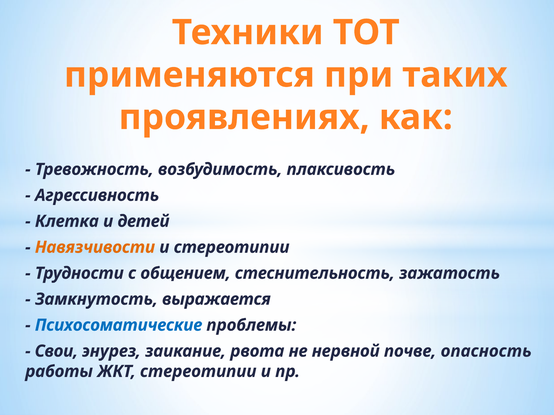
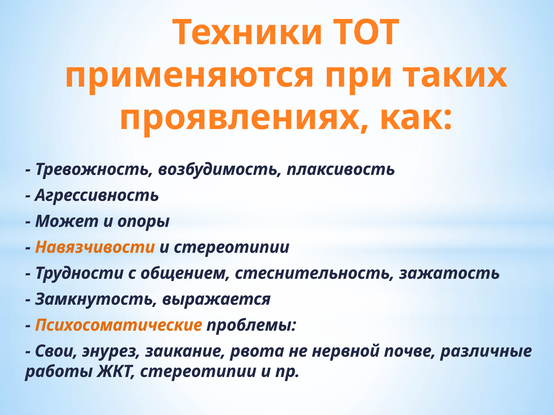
Клетка: Клетка -> Может
детей: детей -> опоры
Психосоматические colour: blue -> orange
опасность: опасность -> различные
